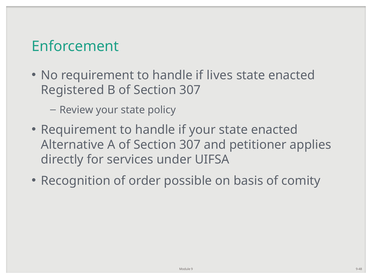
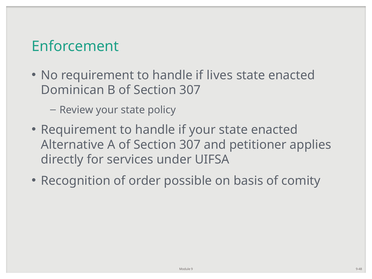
Registered: Registered -> Dominican
